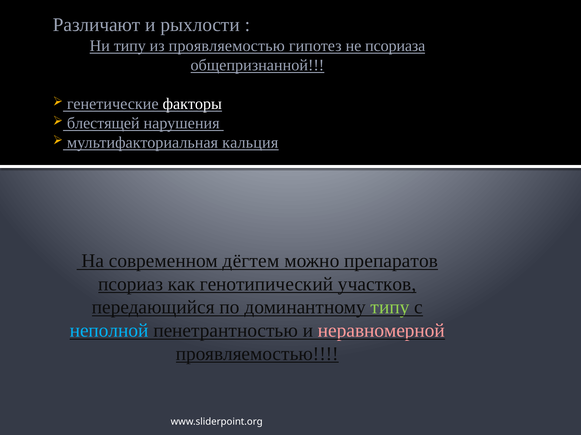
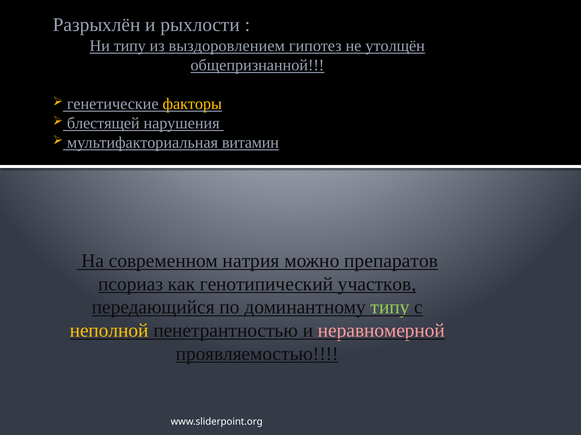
Различают: Различают -> Разрыхлён
из проявляемостью: проявляемостью -> выздоровлением
псориаза: псориаза -> утолщён
факторы colour: white -> yellow
кальция: кальция -> витамин
дёгтем: дёгтем -> натрия
неполной colour: light blue -> yellow
